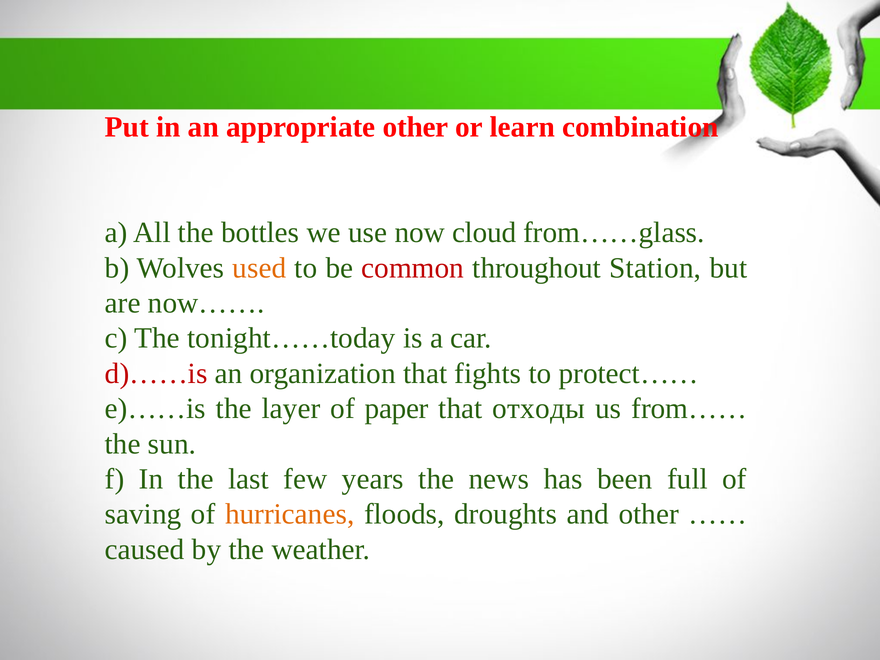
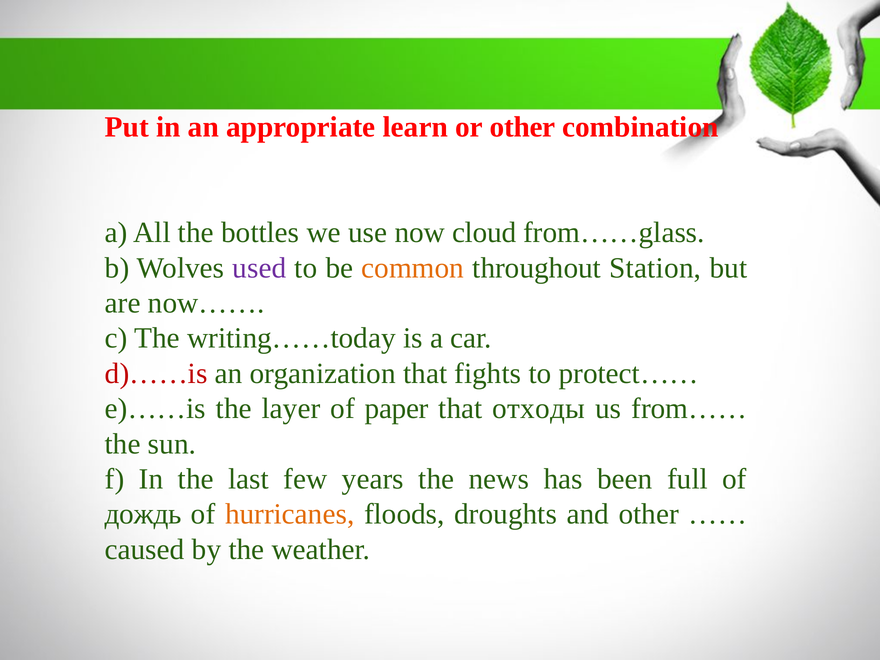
appropriate other: other -> learn
or learn: learn -> other
used colour: orange -> purple
common colour: red -> orange
tonight……today: tonight……today -> writing……today
saving: saving -> дождь
